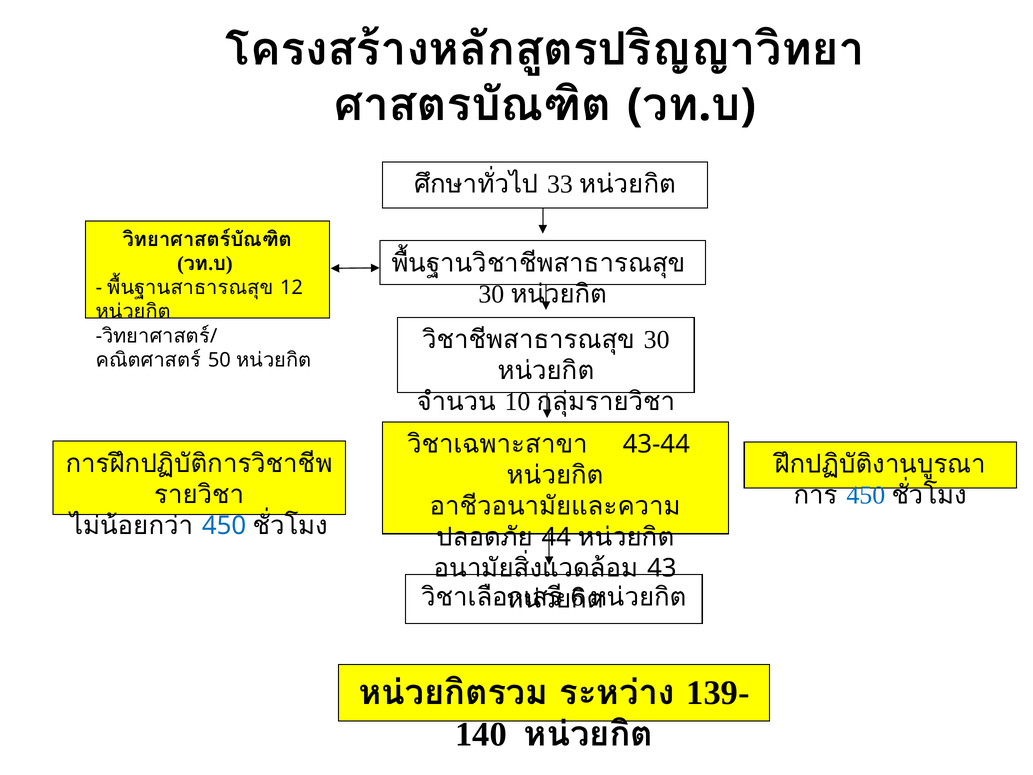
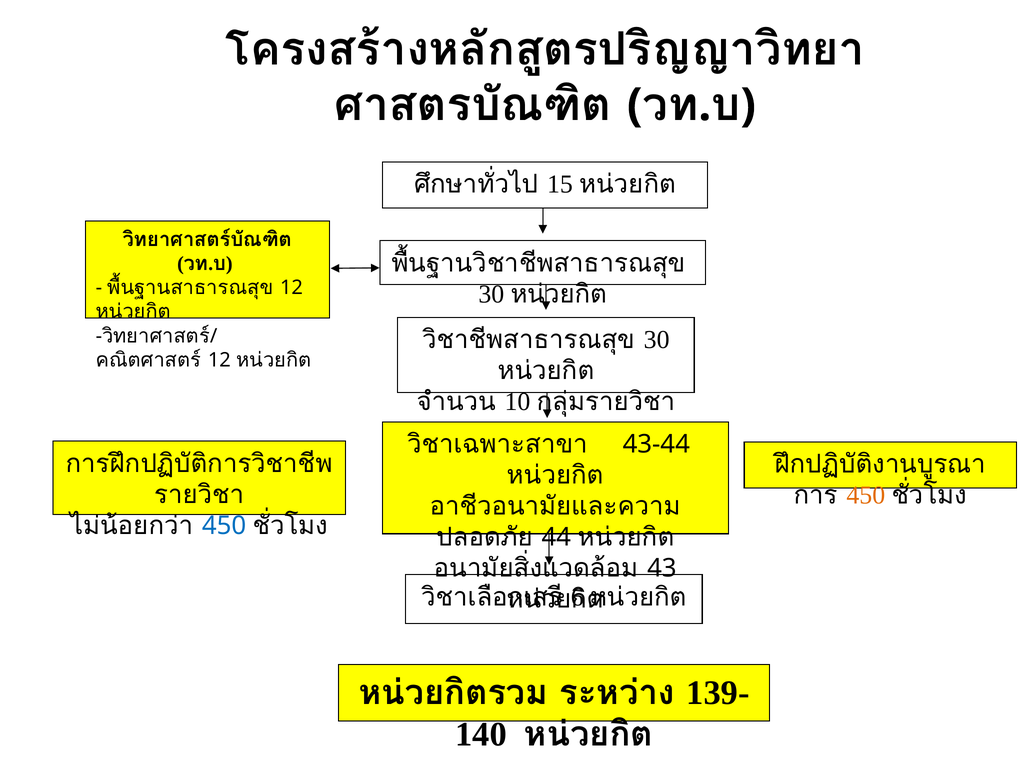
33: 33 -> 15
50 at (219, 360): 50 -> 12
450 at (866, 495) colour: blue -> orange
